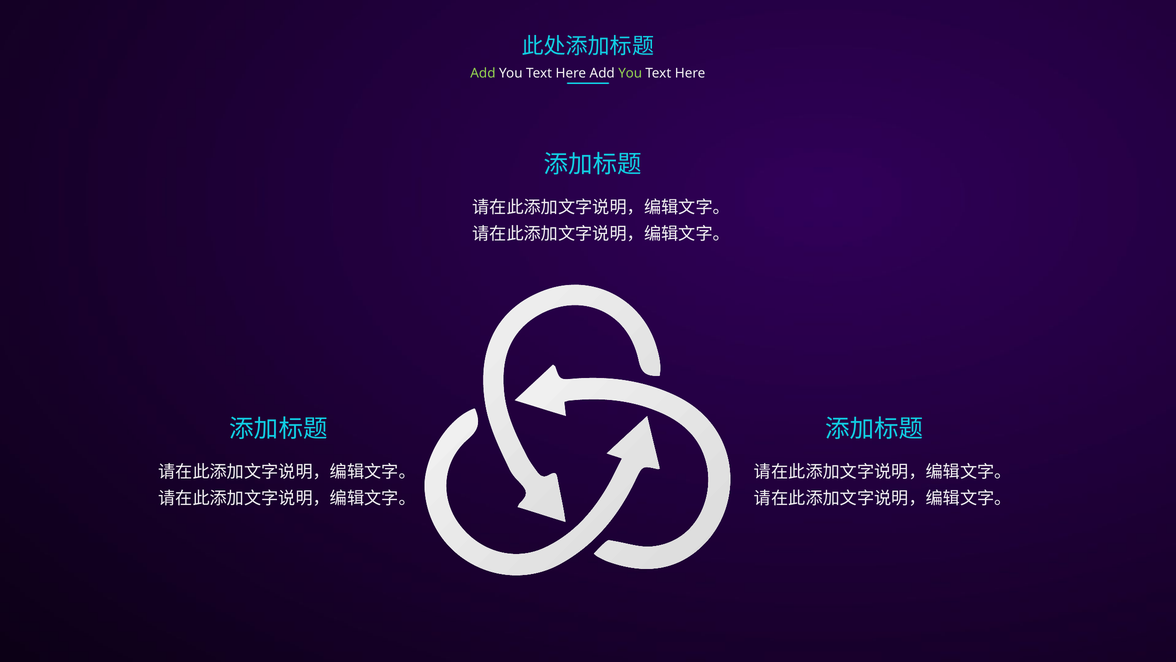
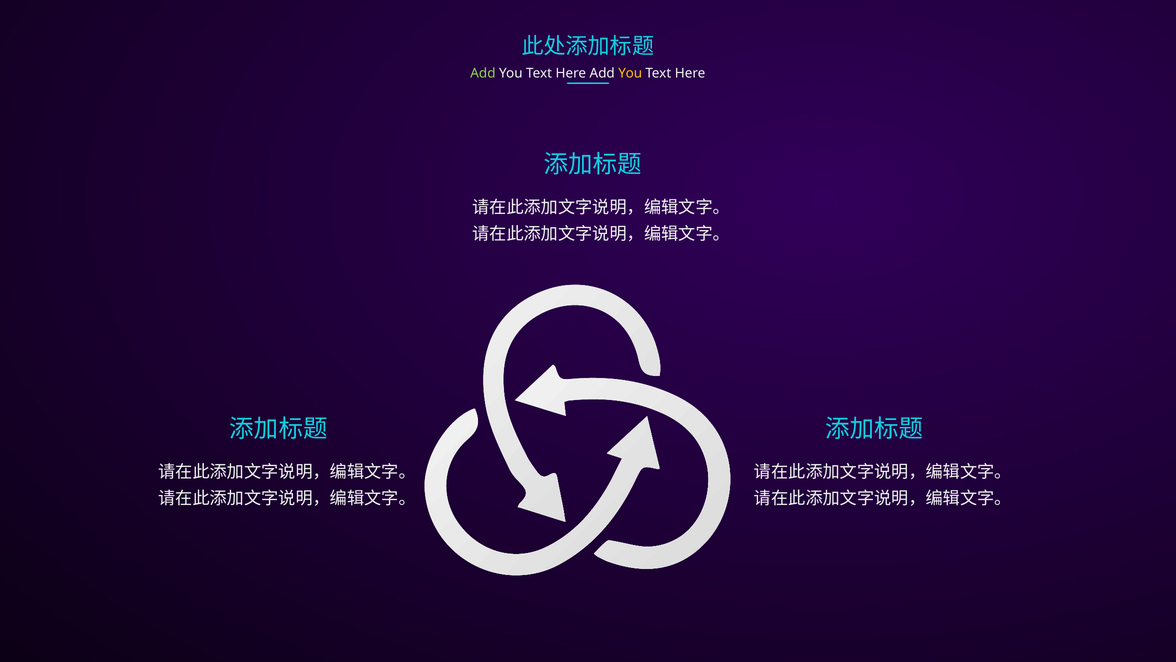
You at (630, 73) colour: light green -> yellow
